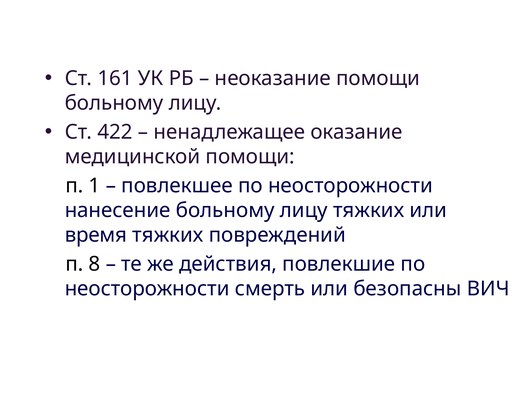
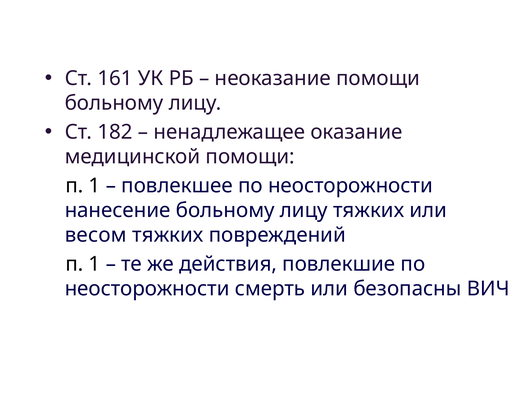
422: 422 -> 182
время: время -> весом
8 at (94, 264): 8 -> 1
